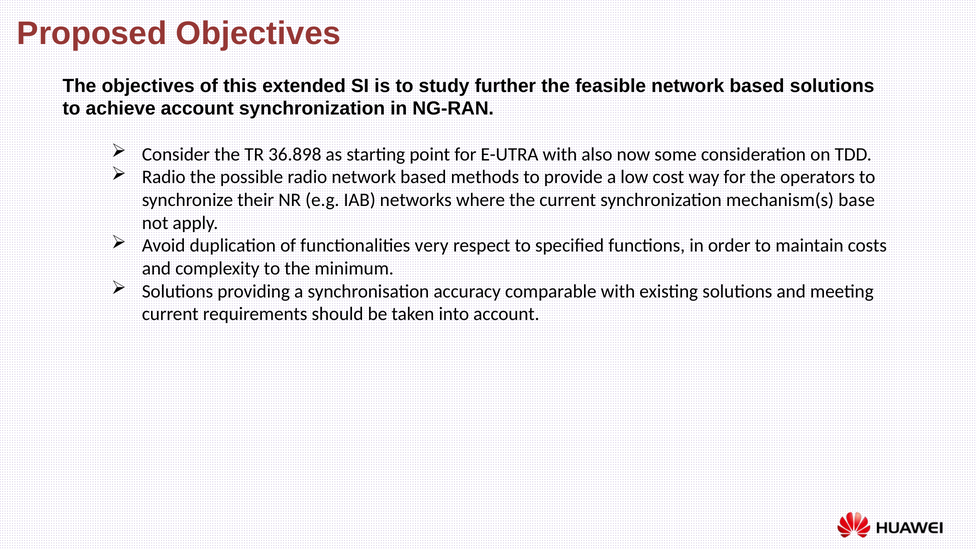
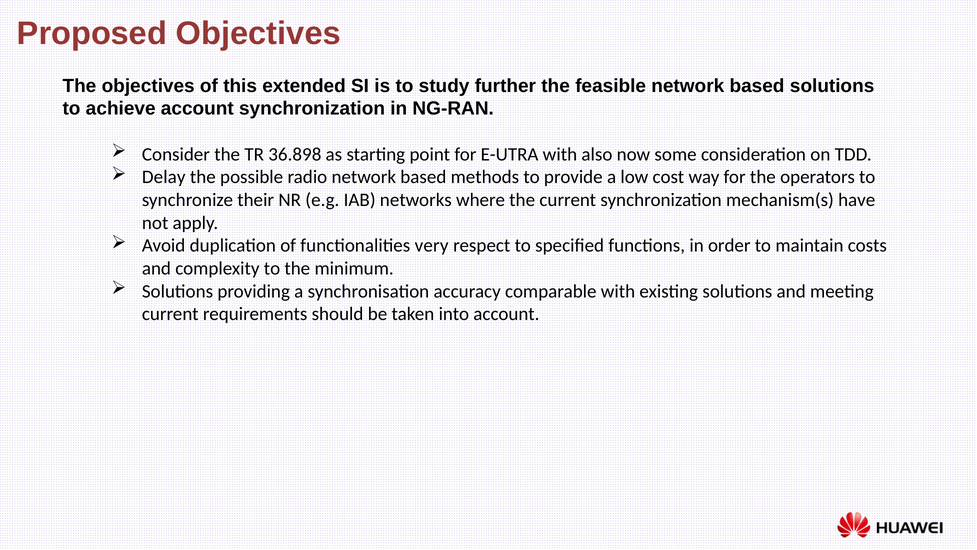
Radio at (164, 177): Radio -> Delay
base: base -> have
